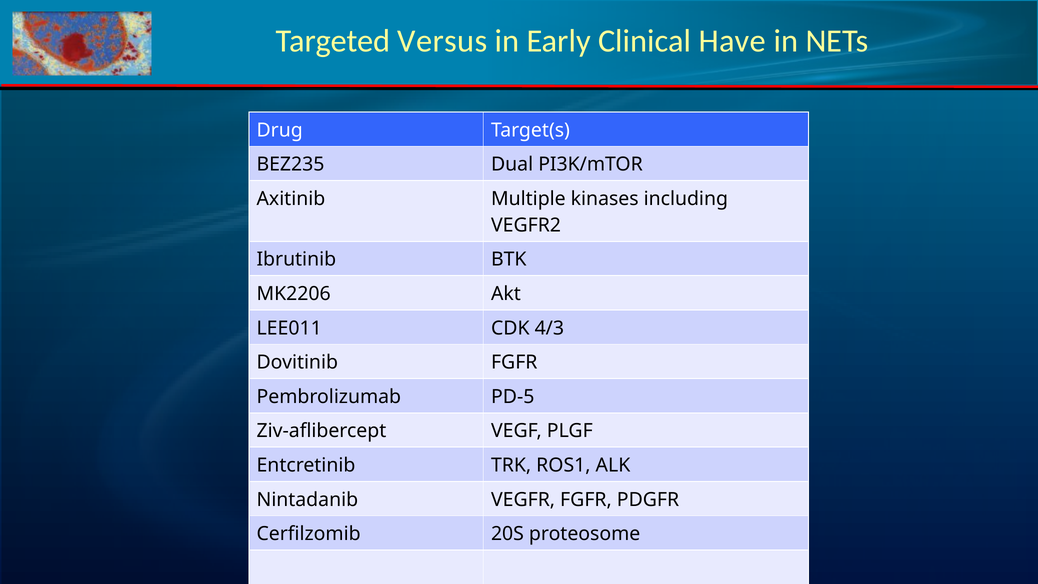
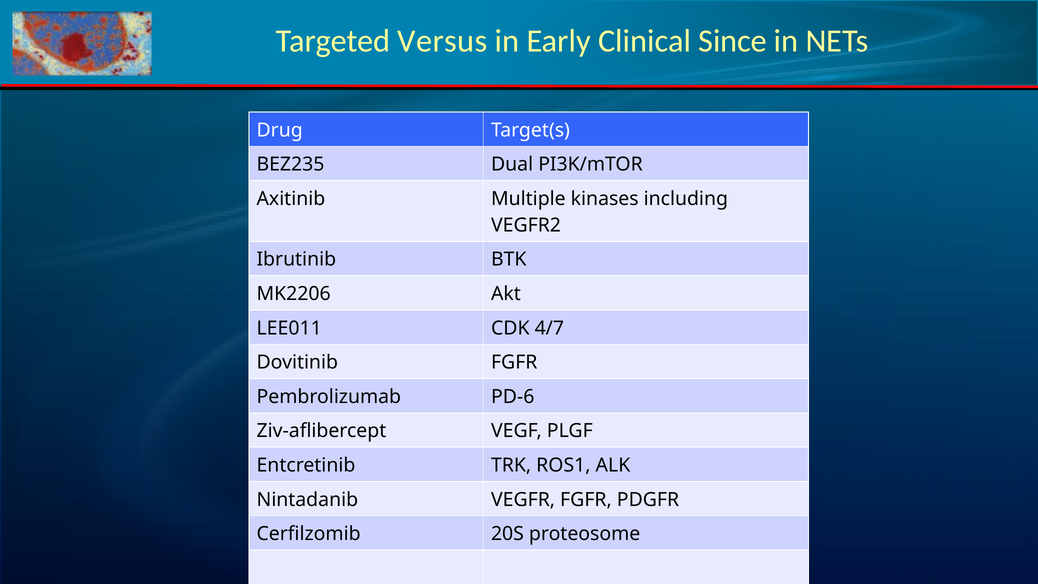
Have: Have -> Since
4/3: 4/3 -> 4/7
PD-5: PD-5 -> PD-6
